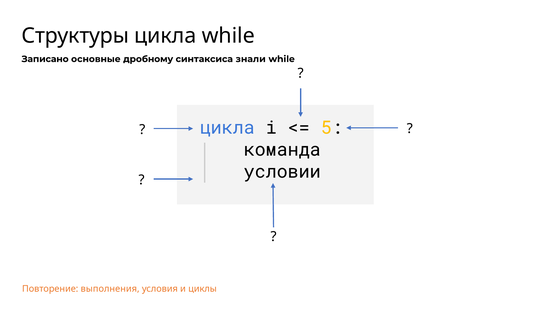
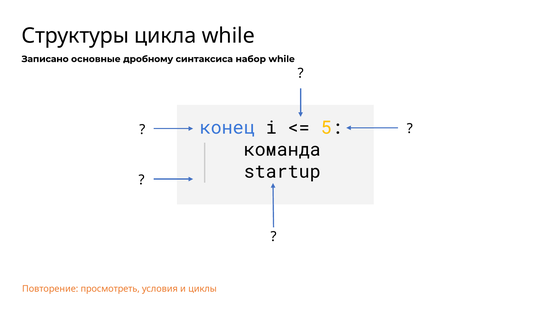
знали: знали -> набор
цикла at (227, 128): цикла -> конец
условии: условии -> startup
выполнения: выполнения -> просмотреть
